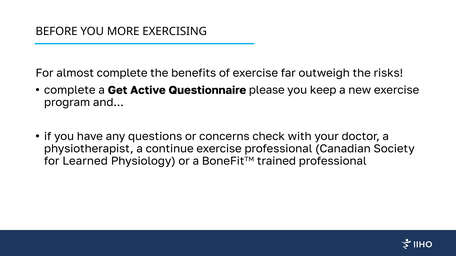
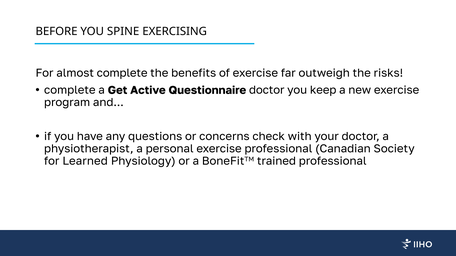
MORE: MORE -> SPINE
Questionnaire please: please -> doctor
continue: continue -> personal
